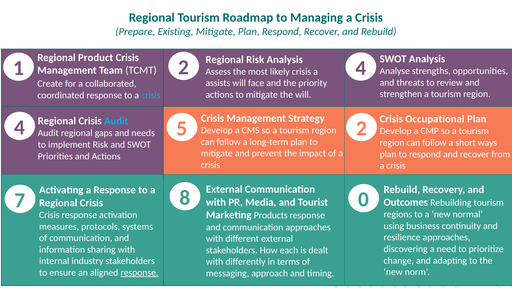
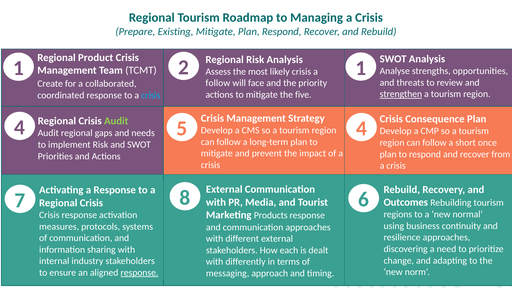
2 4: 4 -> 1
assists at (218, 83): assists -> follow
strengthen underline: none -> present
the will: will -> five
Occupational: Occupational -> Consequence
Audit at (116, 121) colour: light blue -> light green
5 2: 2 -> 4
ways: ways -> once
0: 0 -> 6
